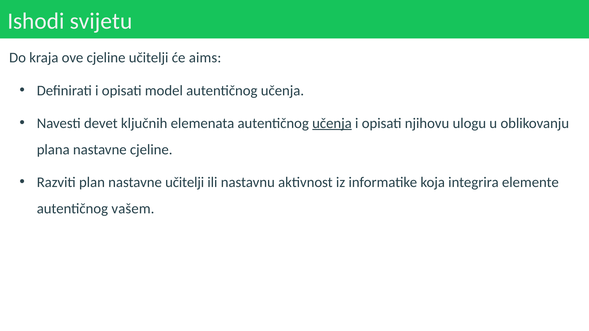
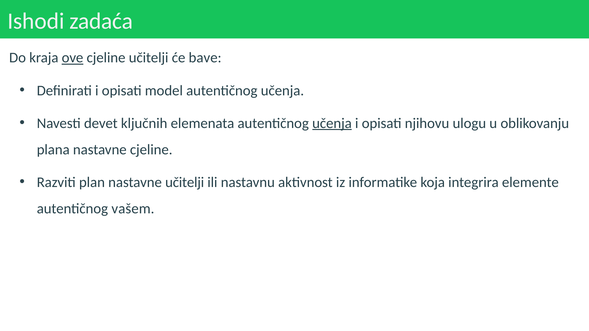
svijetu: svijetu -> zadaća
ove underline: none -> present
aims: aims -> bave
